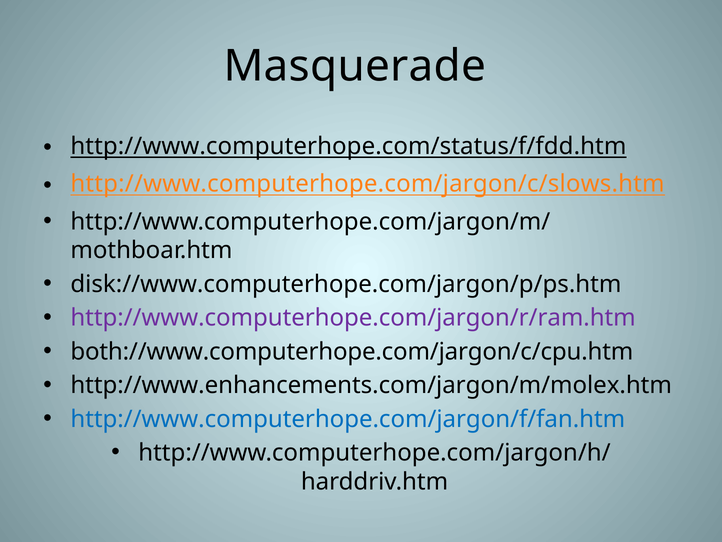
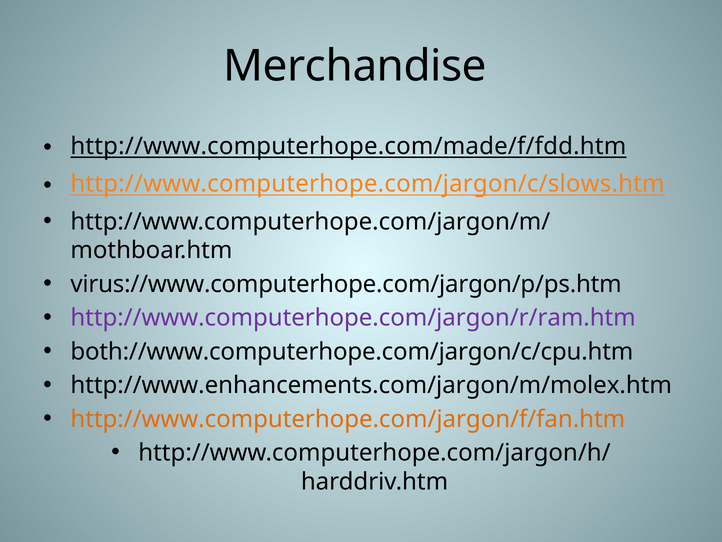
Masquerade: Masquerade -> Merchandise
http://www.computerhope.com/status/f/fdd.htm: http://www.computerhope.com/status/f/fdd.htm -> http://www.computerhope.com/made/f/fdd.htm
disk://www.computerhope.com/jargon/p/ps.htm: disk://www.computerhope.com/jargon/p/ps.htm -> virus://www.computerhope.com/jargon/p/ps.htm
http://www.computerhope.com/jargon/f/fan.htm colour: blue -> orange
